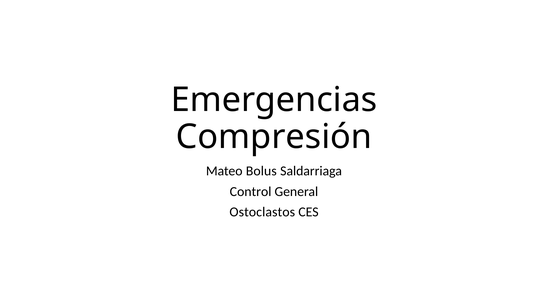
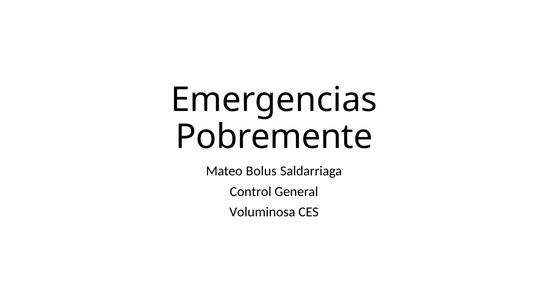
Compresión: Compresión -> Pobremente
Ostoclastos: Ostoclastos -> Voluminosa
